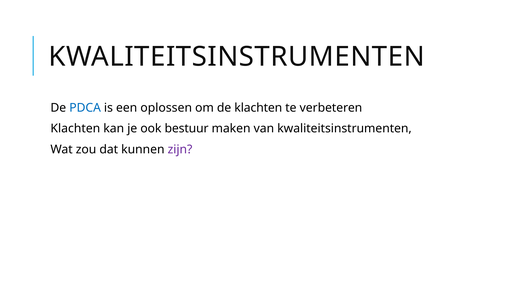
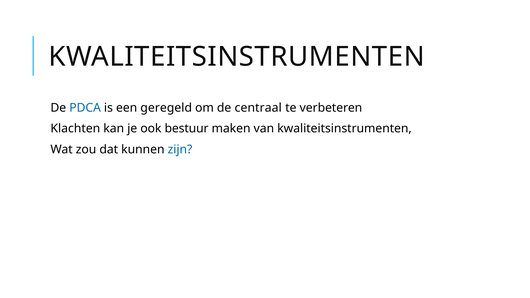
oplossen: oplossen -> geregeld
de klachten: klachten -> centraal
zijn colour: purple -> blue
